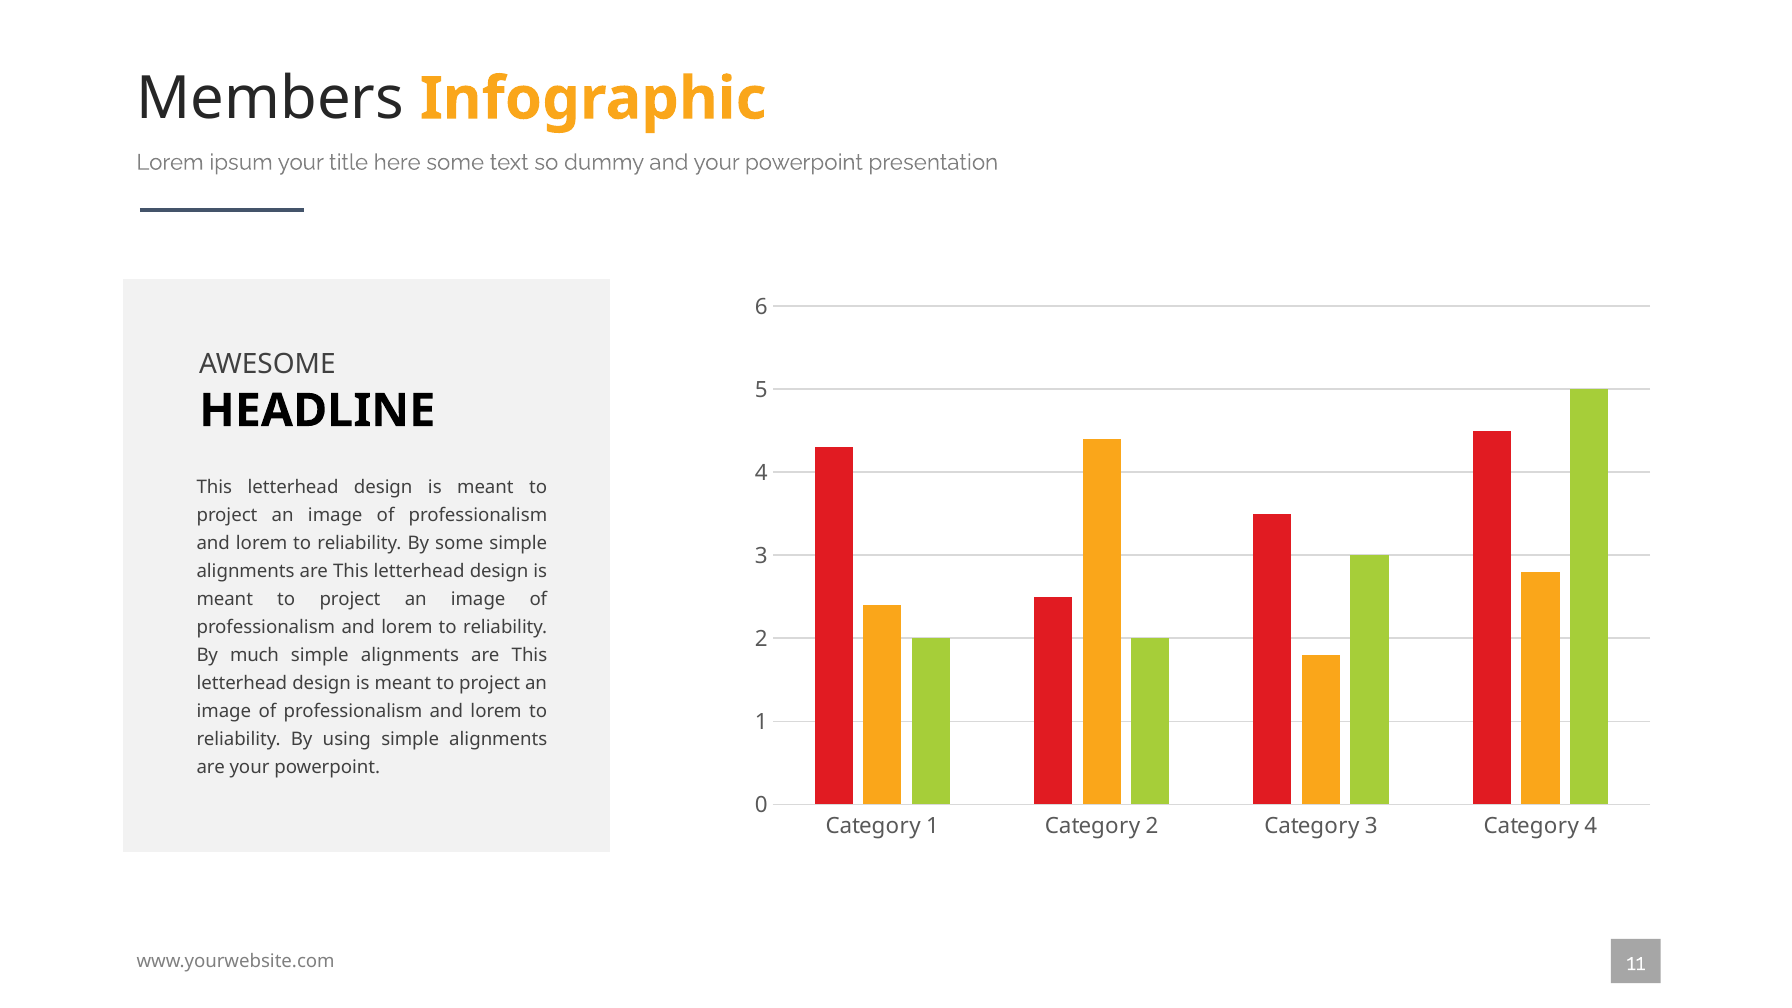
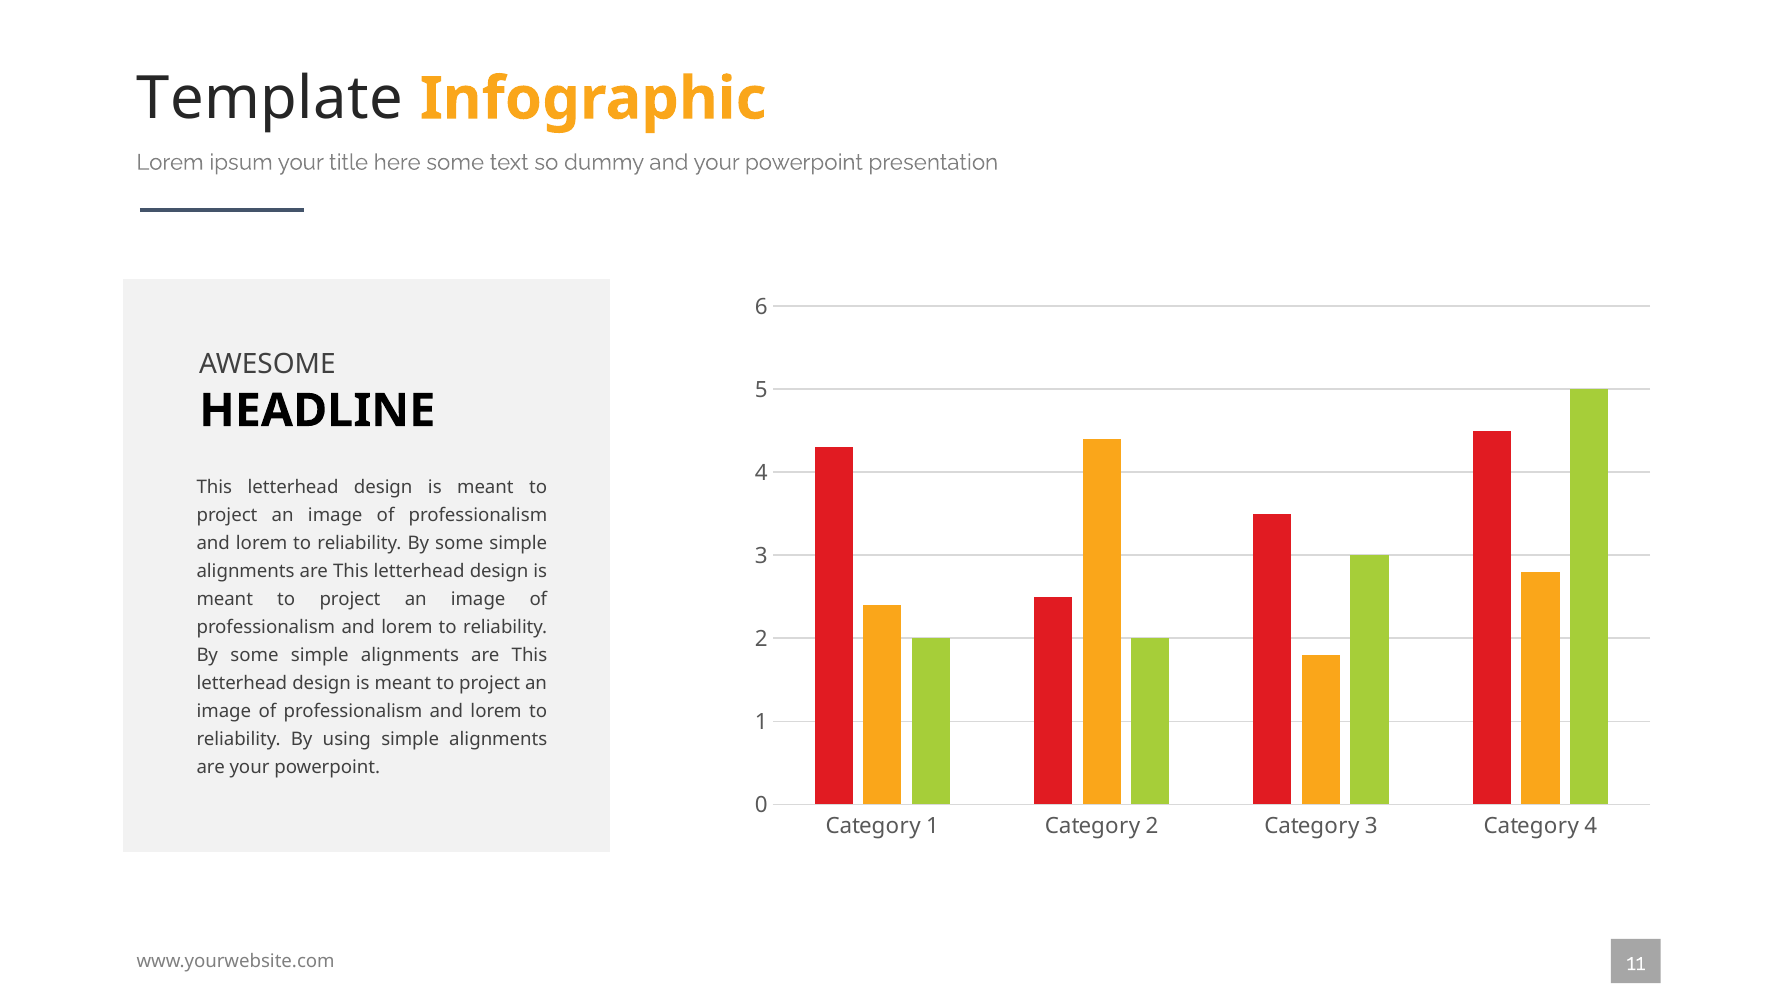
Members: Members -> Template
much at (255, 655): much -> some
